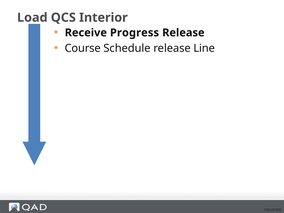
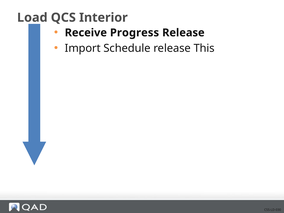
Course: Course -> Import
Line: Line -> This
